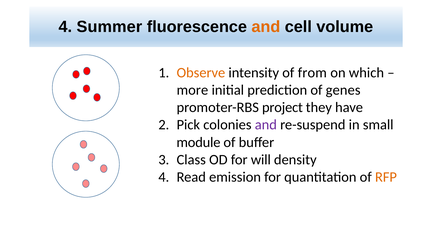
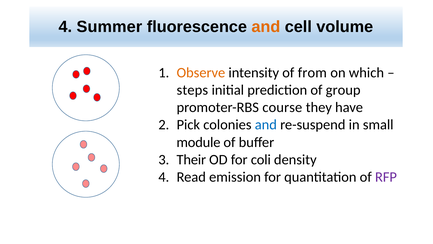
more: more -> steps
genes: genes -> group
project: project -> course
and at (266, 125) colour: purple -> blue
Class: Class -> Their
will: will -> coli
RFP colour: orange -> purple
